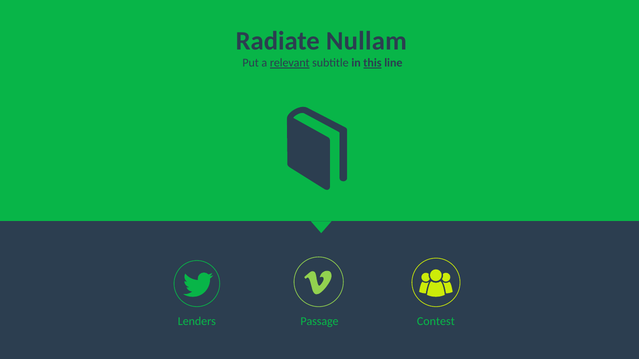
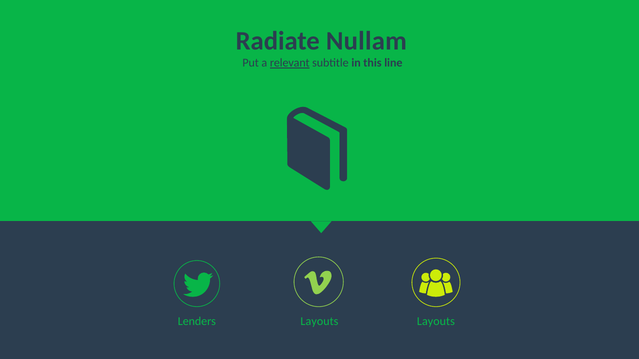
this underline: present -> none
Passage at (320, 322): Passage -> Layouts
Lenders Contest: Contest -> Layouts
